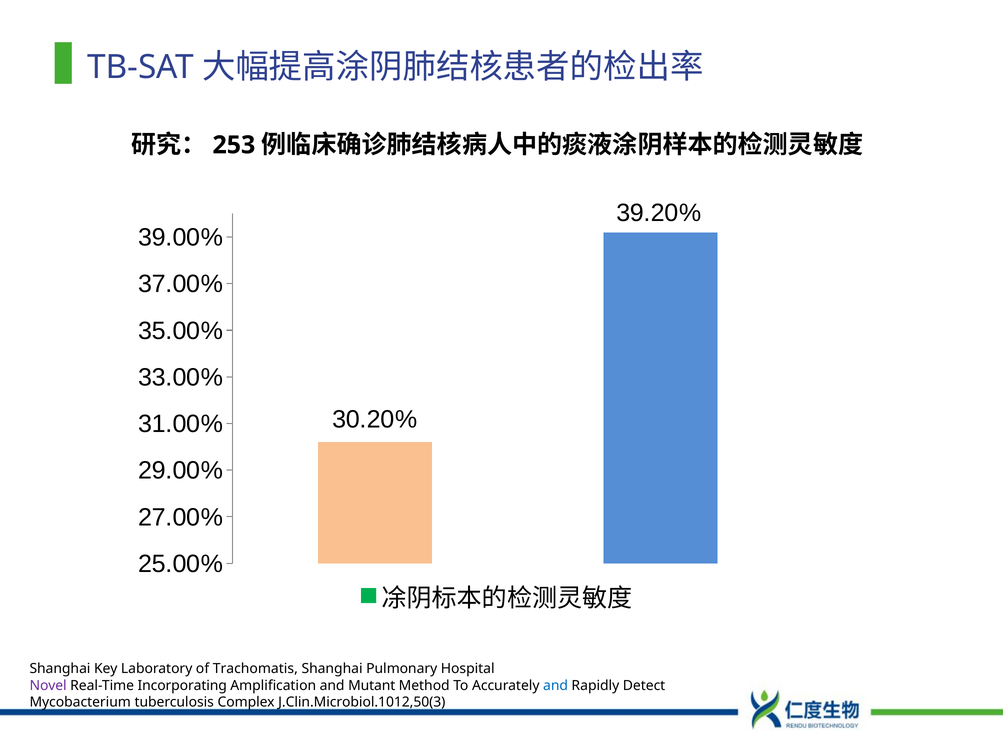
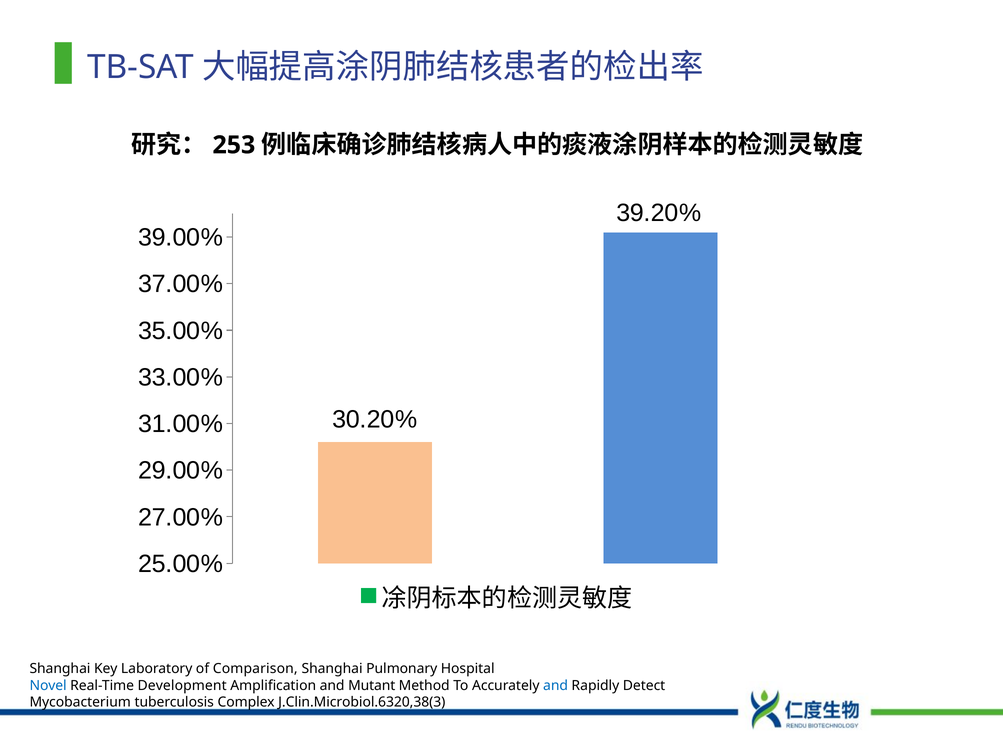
Trachomatis: Trachomatis -> Comparison
Novel colour: purple -> blue
Incorporating: Incorporating -> Development
J.Clin.Microbiol.1012,50(3: J.Clin.Microbiol.1012,50(3 -> J.Clin.Microbiol.6320,38(3
